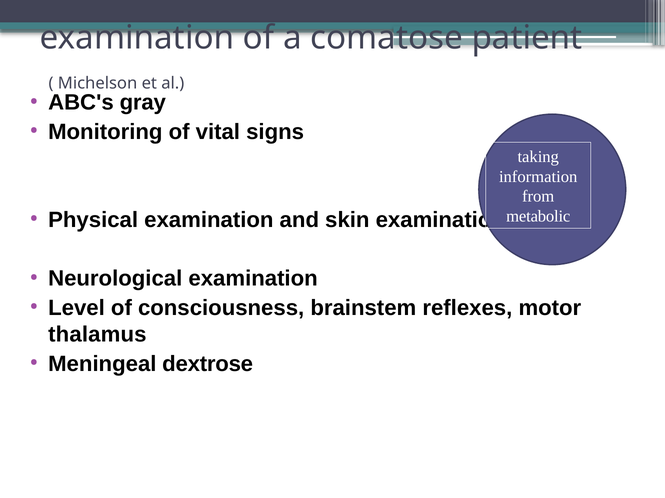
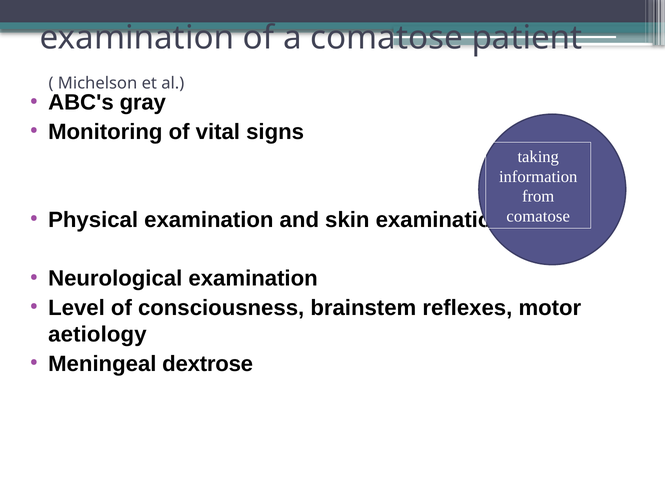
metabolic at (538, 217): metabolic -> comatose
thalamus: thalamus -> aetiology
